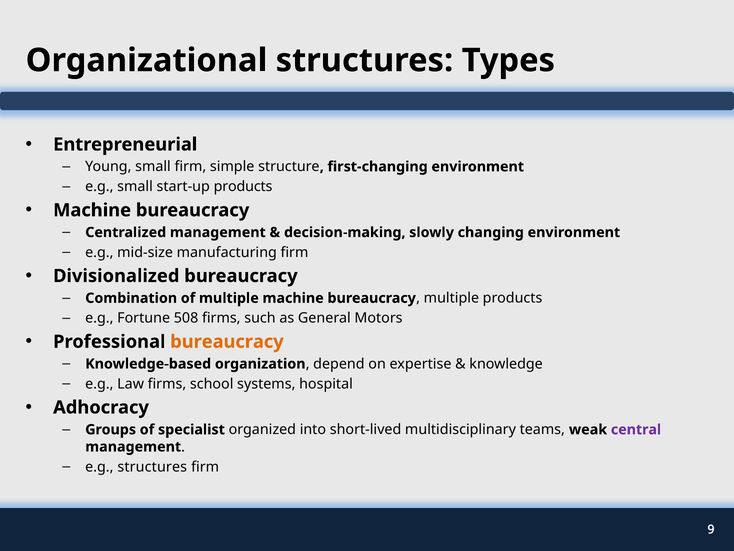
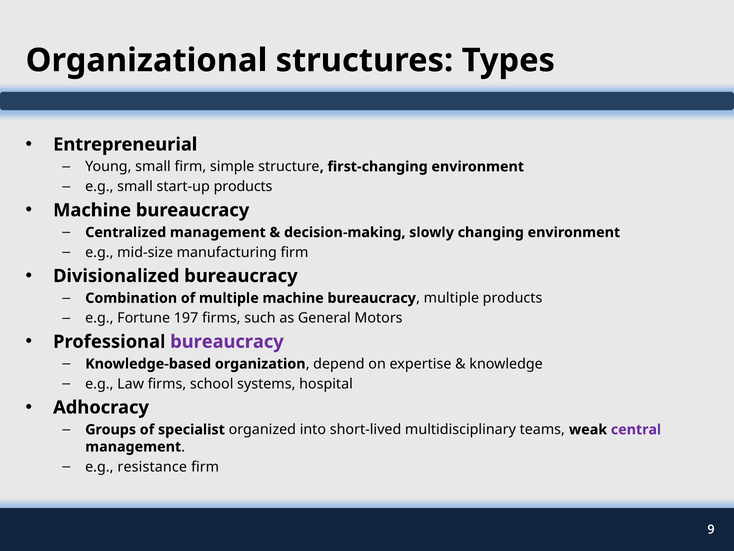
508: 508 -> 197
bureaucracy at (227, 341) colour: orange -> purple
e.g structures: structures -> resistance
